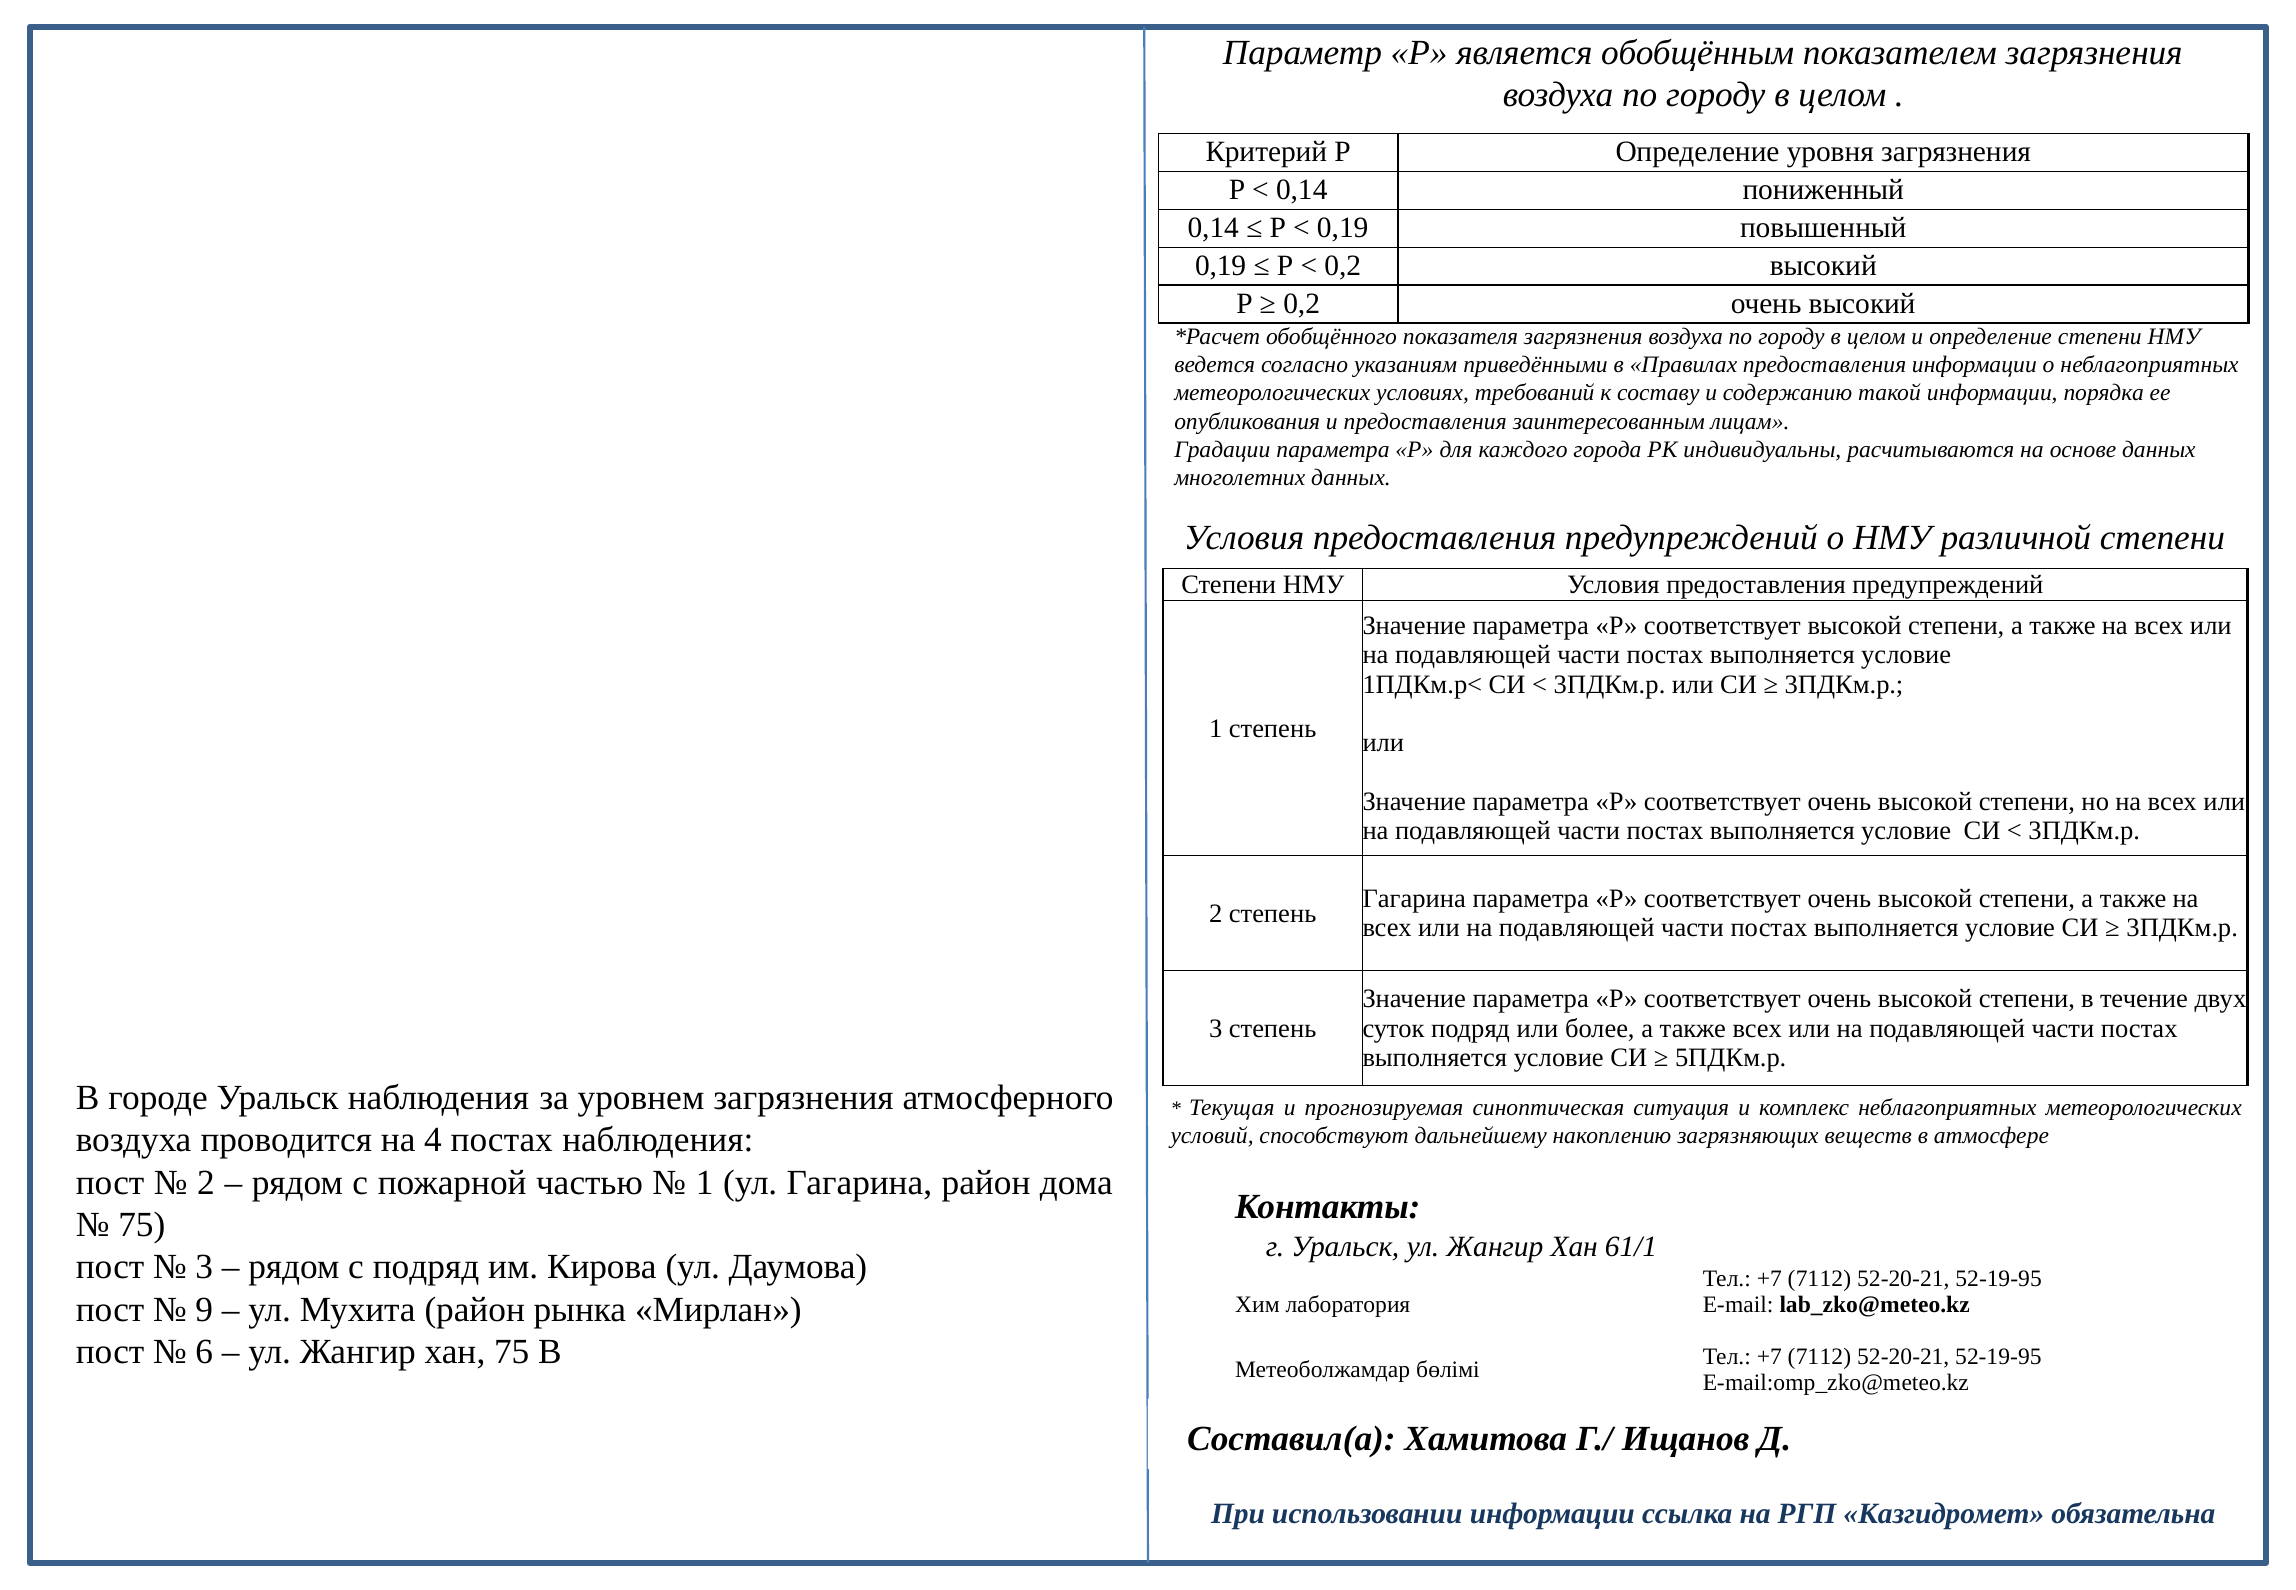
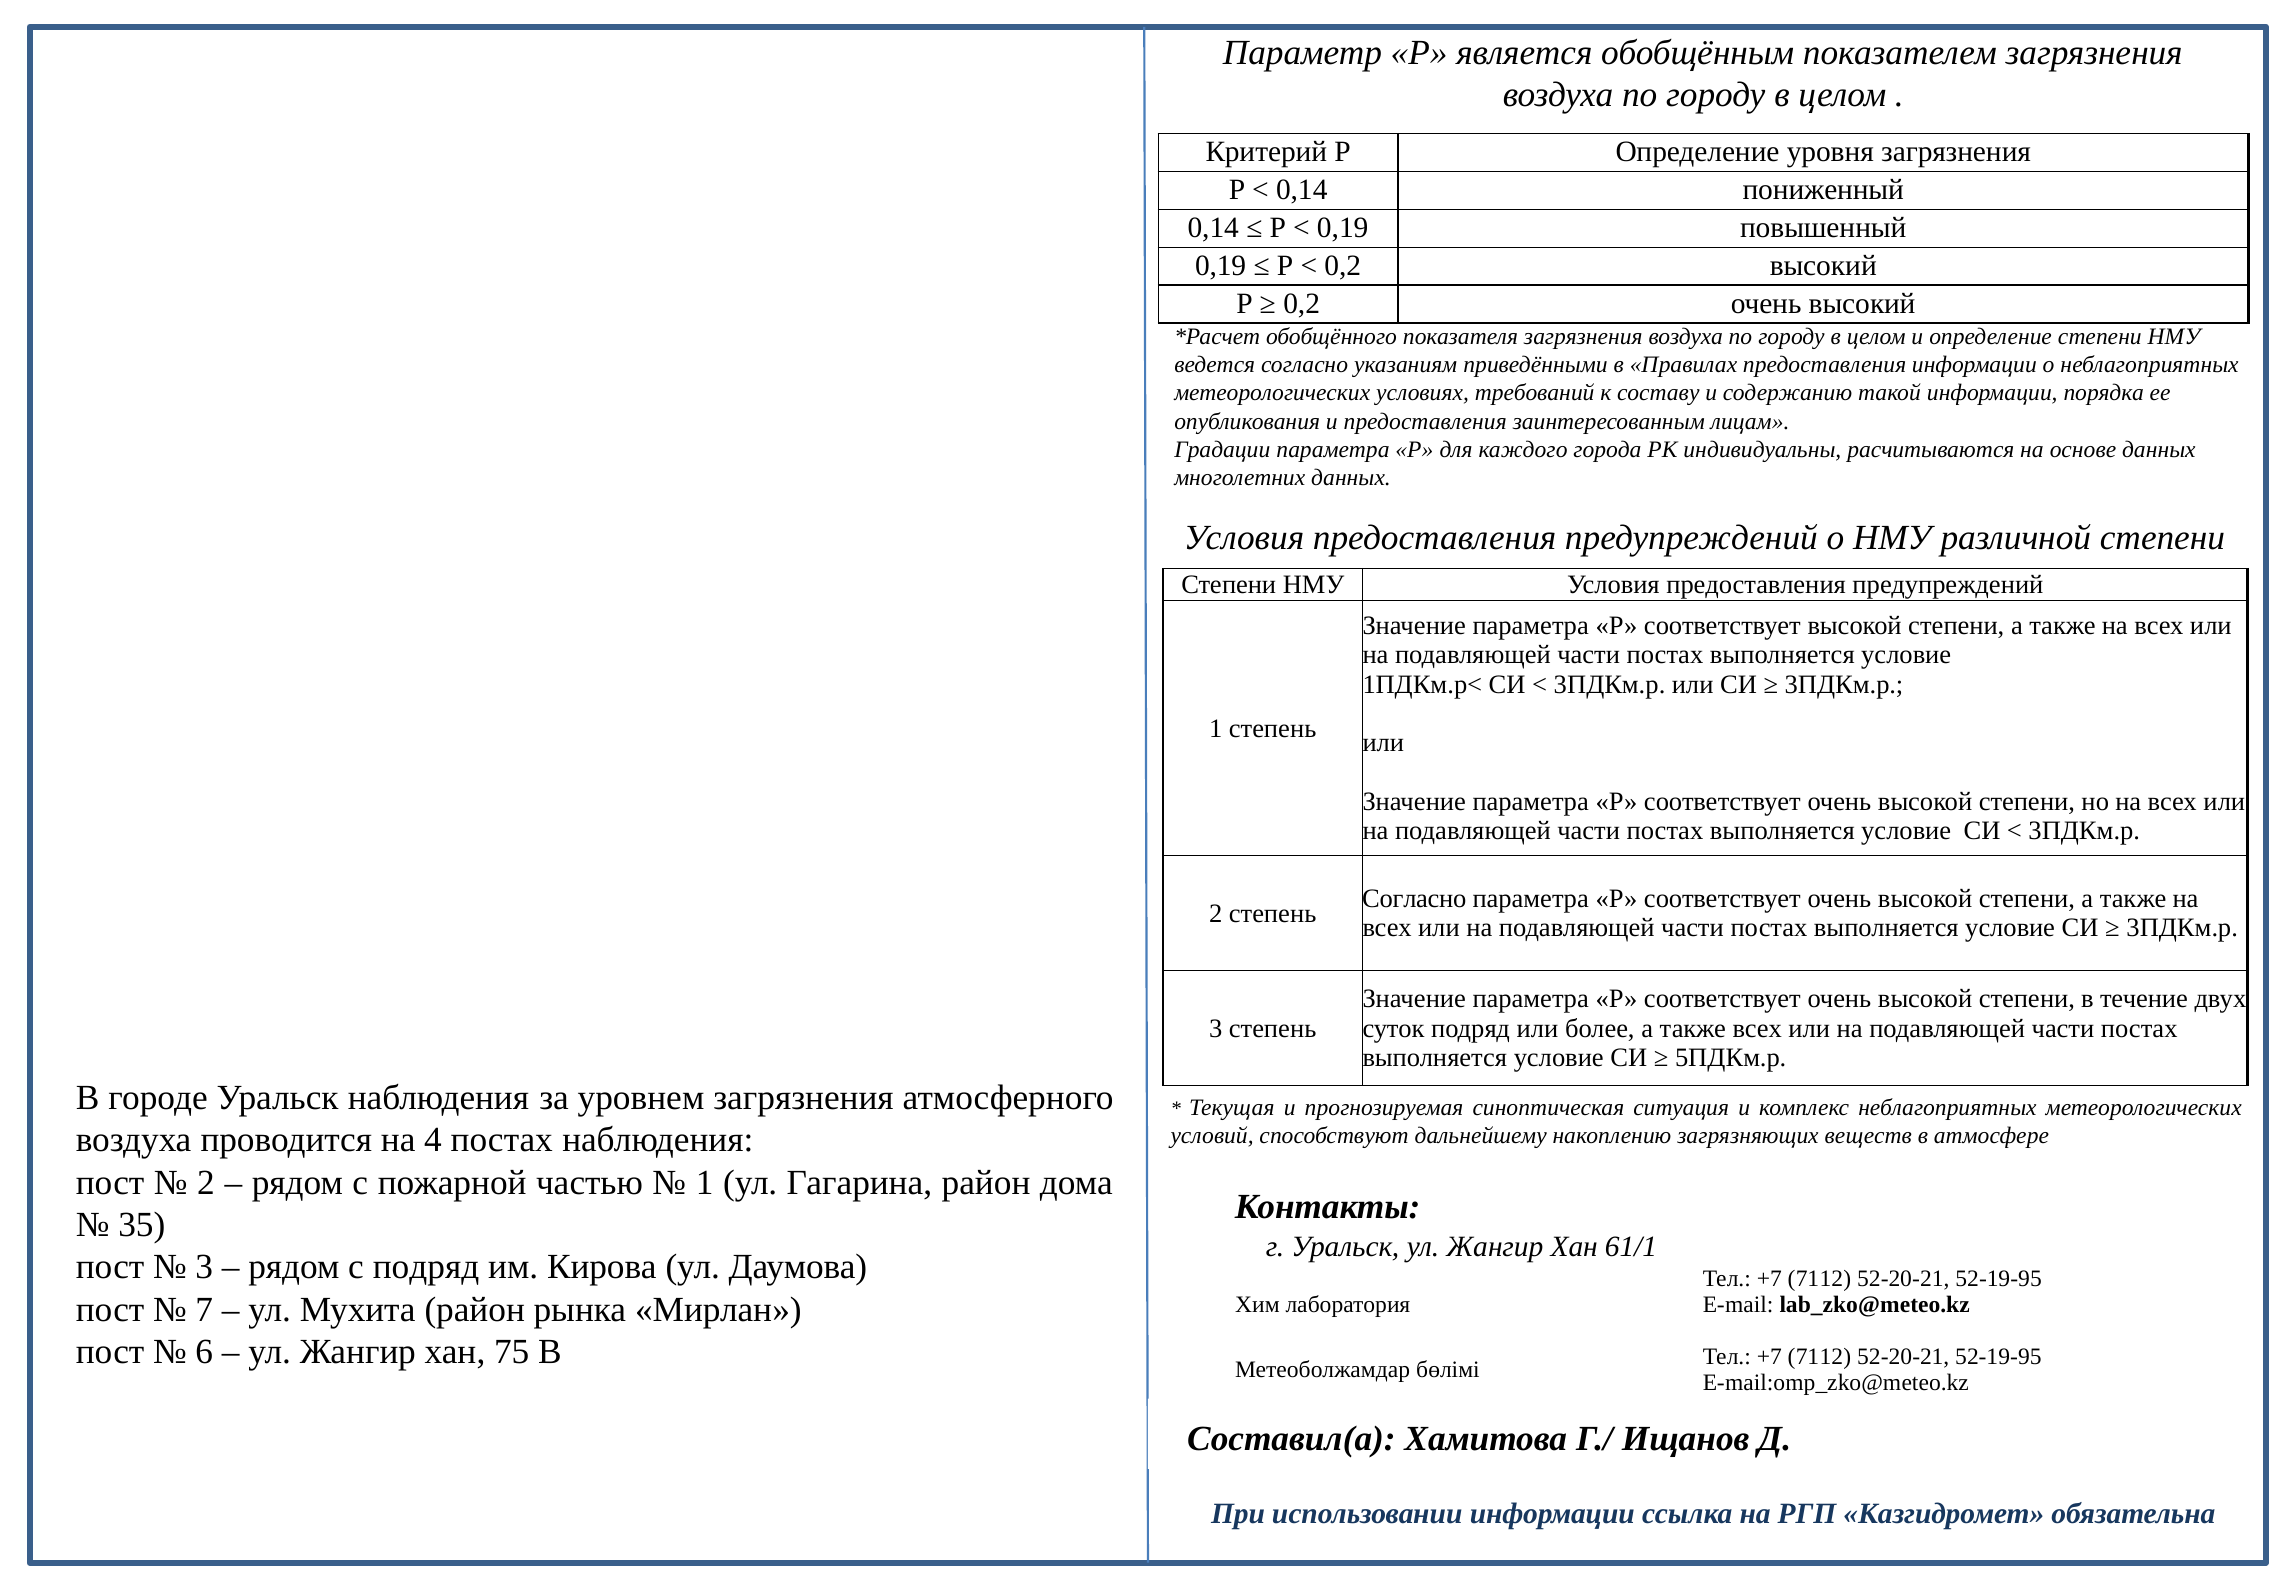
Гагарина at (1414, 898): Гагарина -> Согласно
75 at (142, 1224): 75 -> 35
9: 9 -> 7
